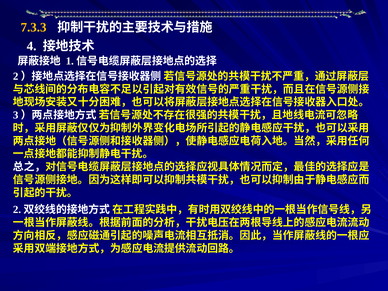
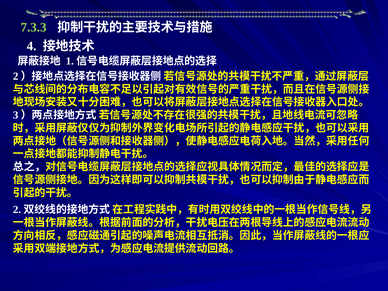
7.3.3 colour: yellow -> light green
